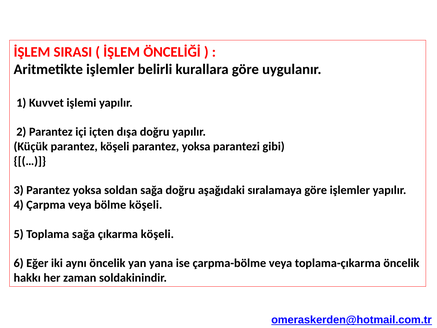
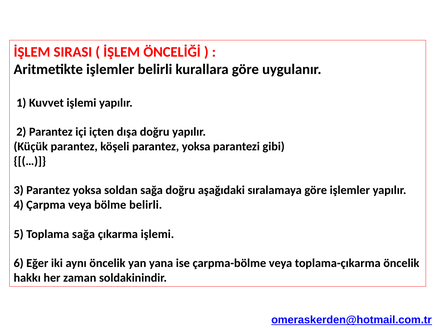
bölme köşeli: köşeli -> belirli
çıkarma köşeli: köşeli -> işlemi
